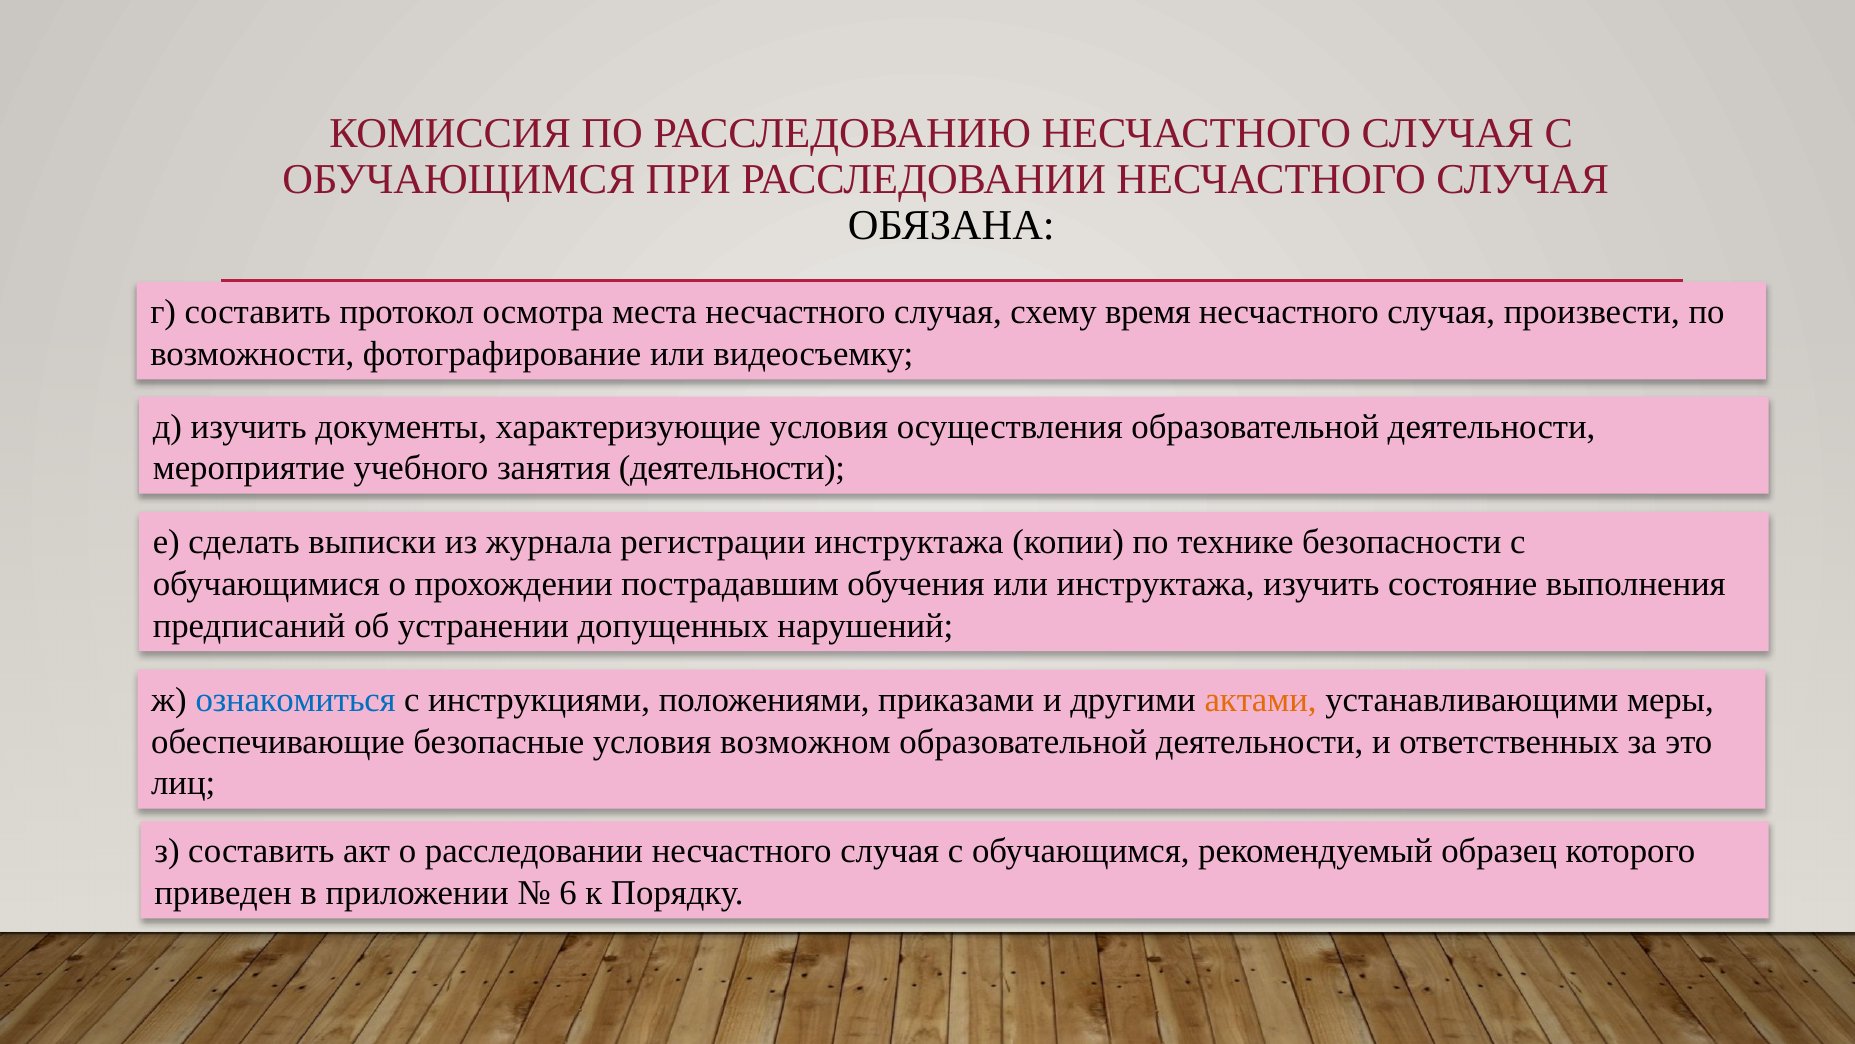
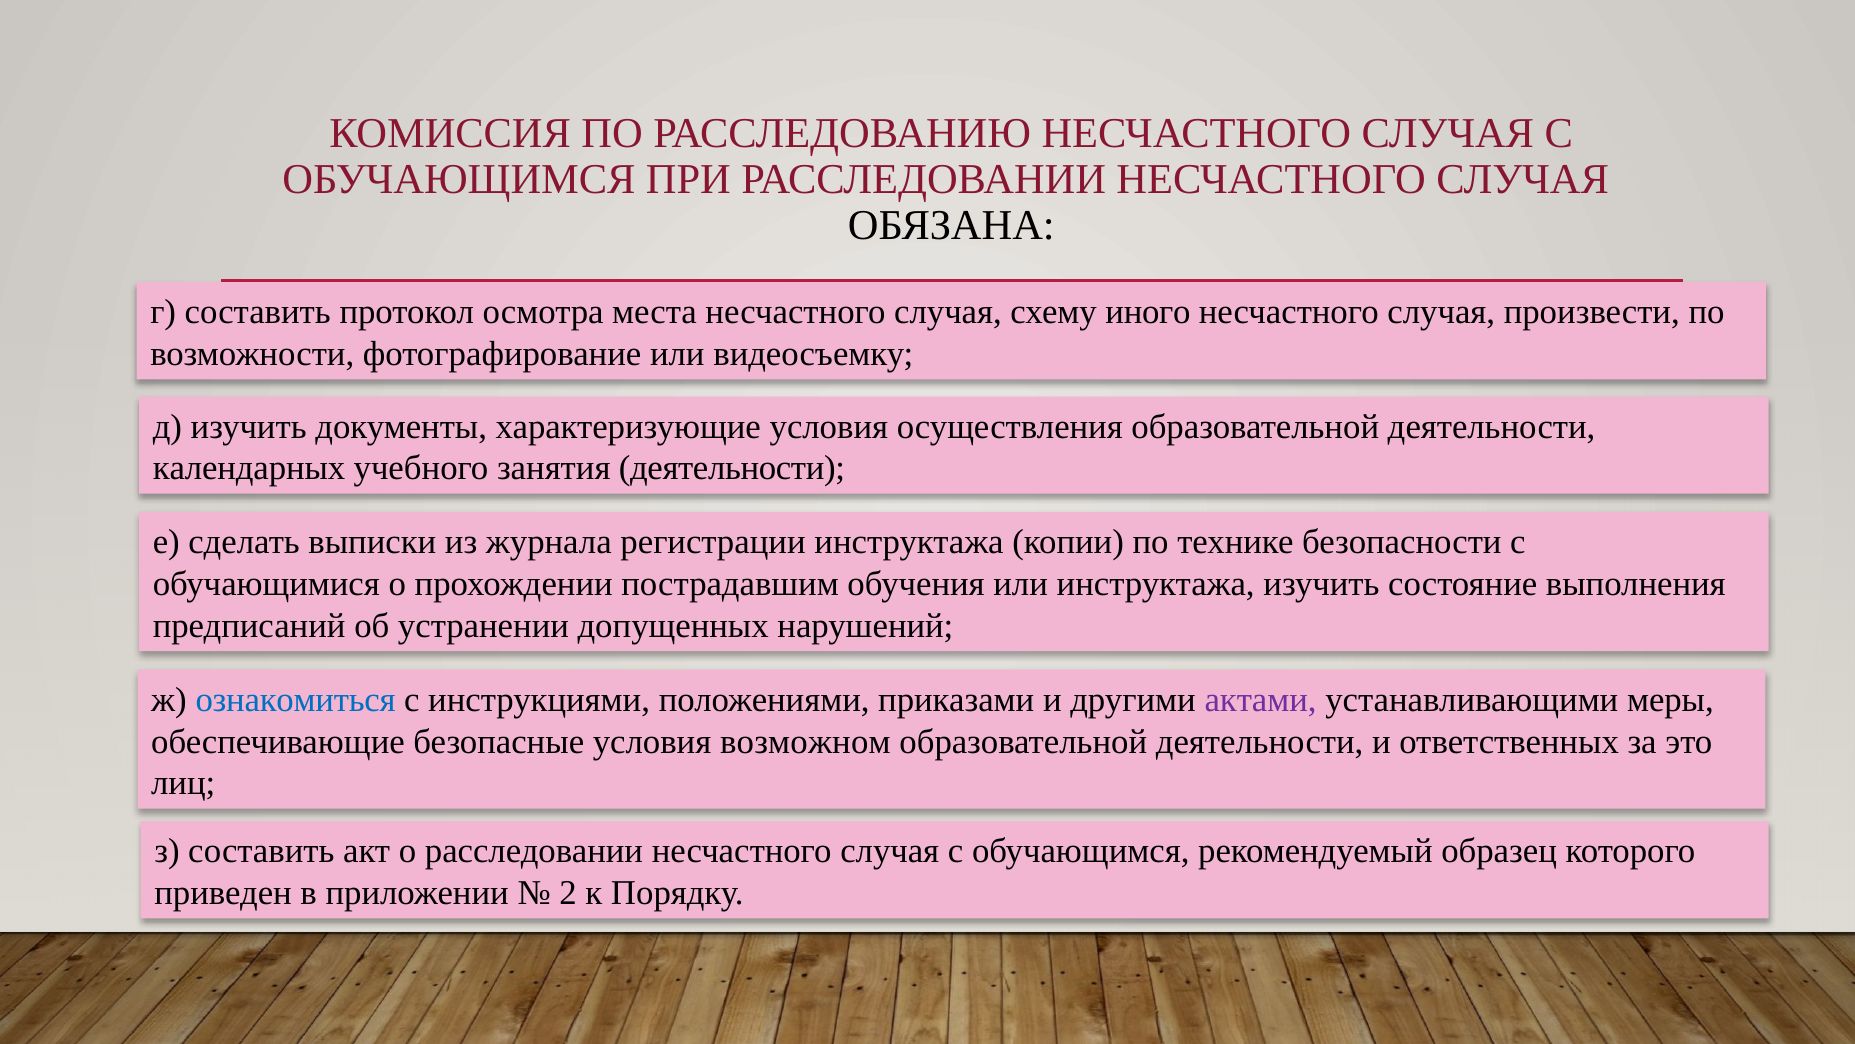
время: время -> иного
мероприятие: мероприятие -> календарных
актами colour: orange -> purple
6: 6 -> 2
